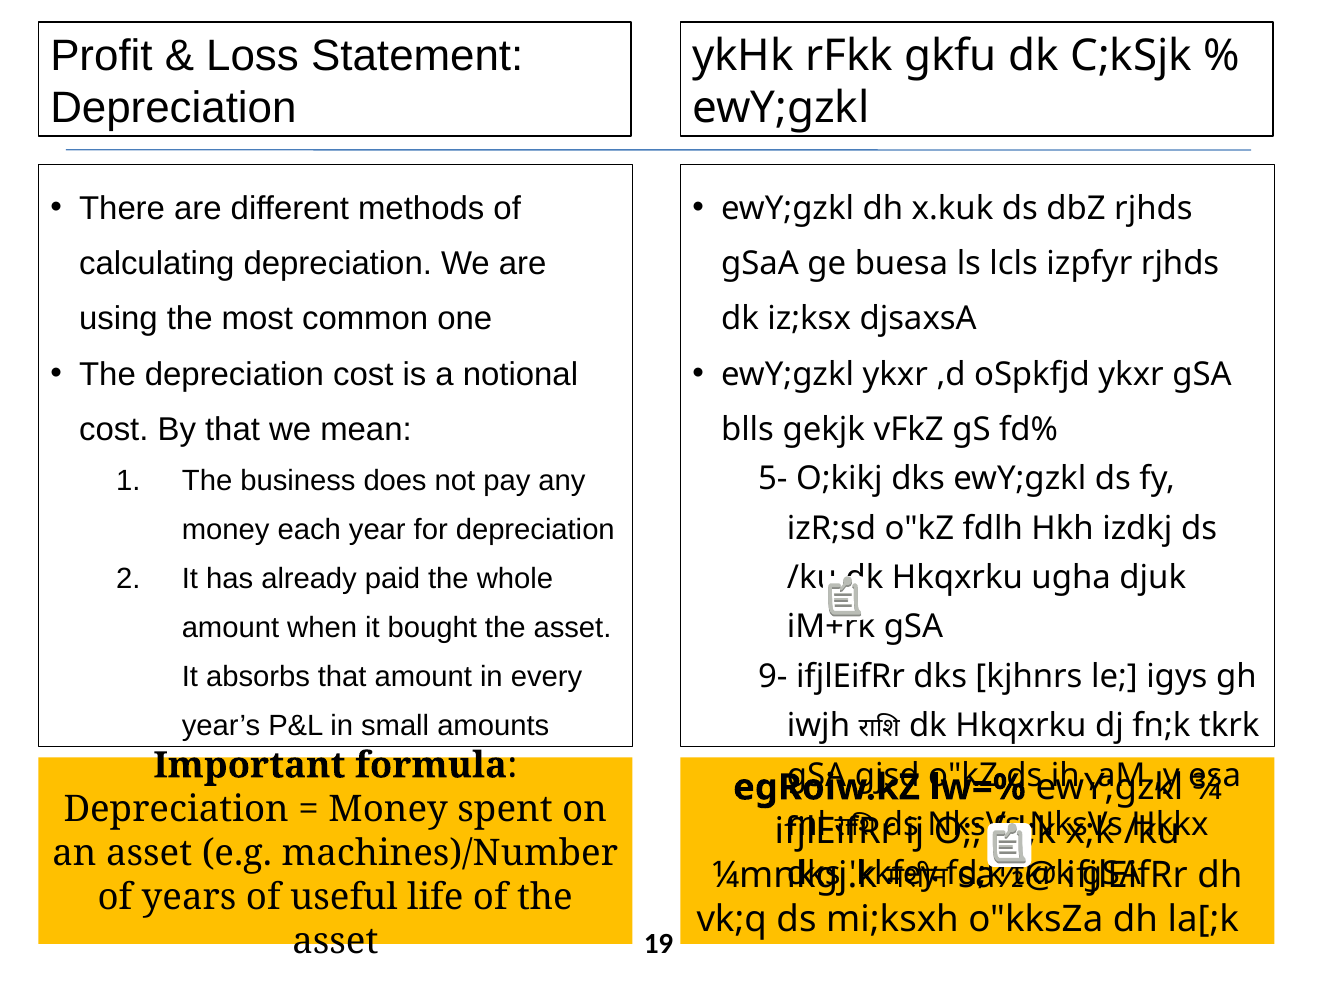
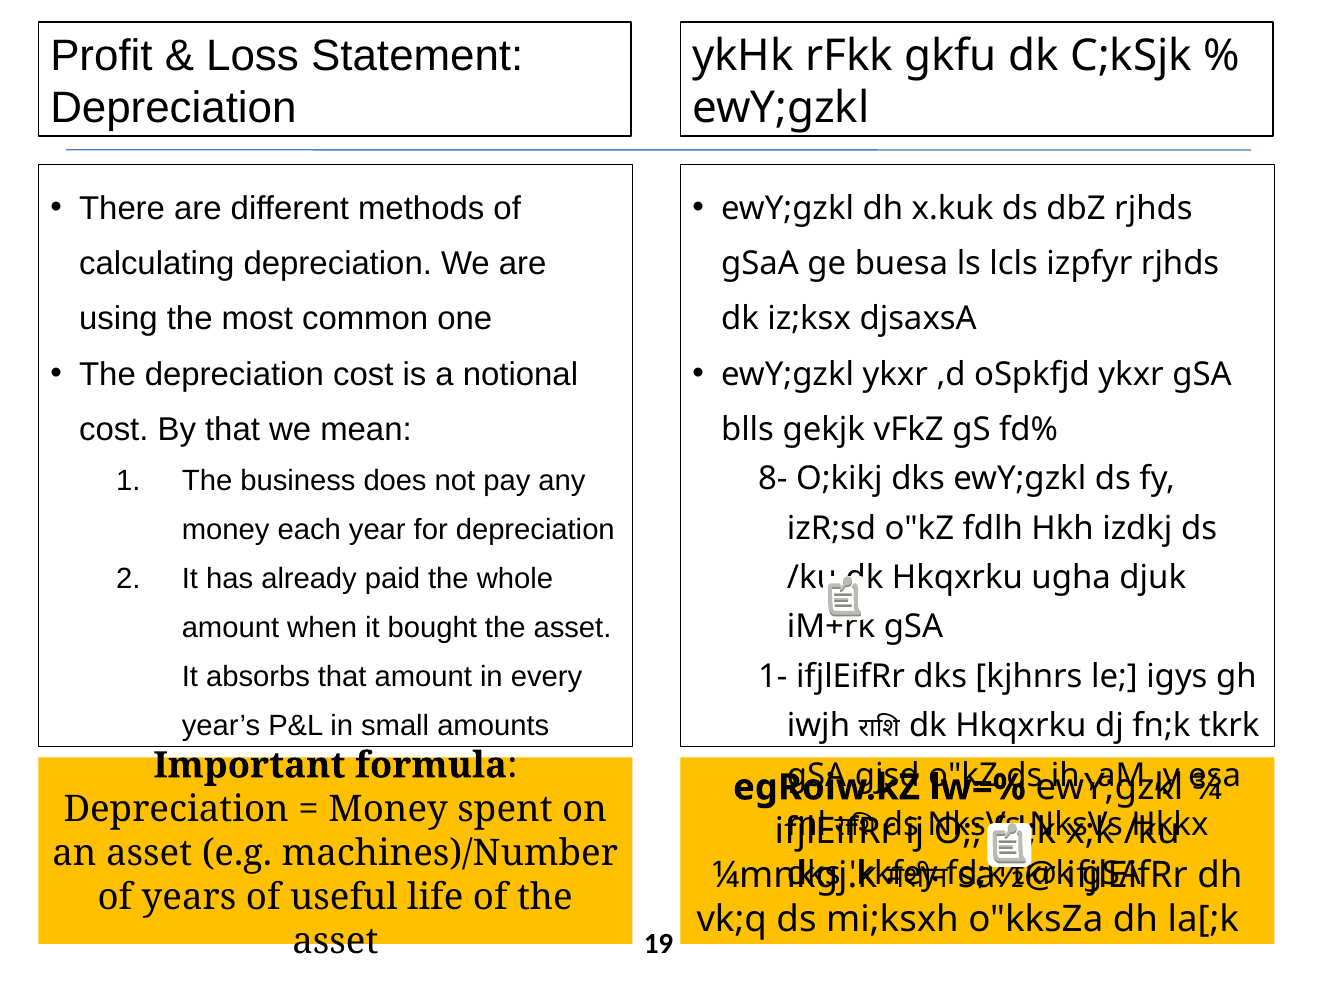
5-: 5- -> 8-
9-: 9- -> 1-
